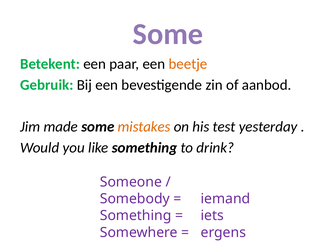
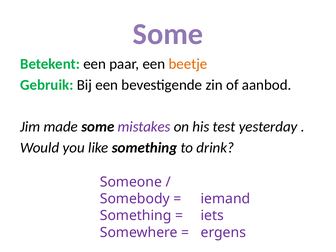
mistakes colour: orange -> purple
